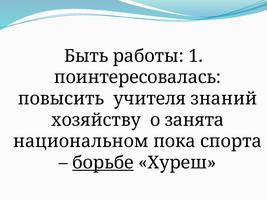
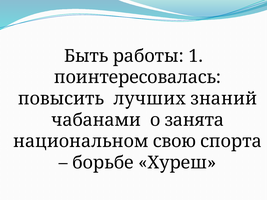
учителя: учителя -> лучших
хозяйству: хозяйству -> чабанами
пока: пока -> свою
борьбе underline: present -> none
